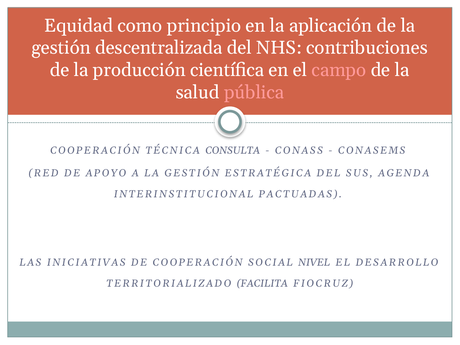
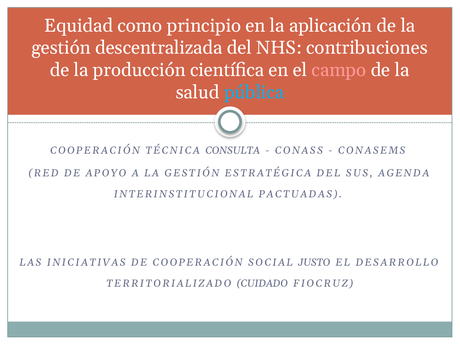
pública colour: pink -> light blue
NIVEL: NIVEL -> JUSTO
FACILITA: FACILITA -> CUIDADO
